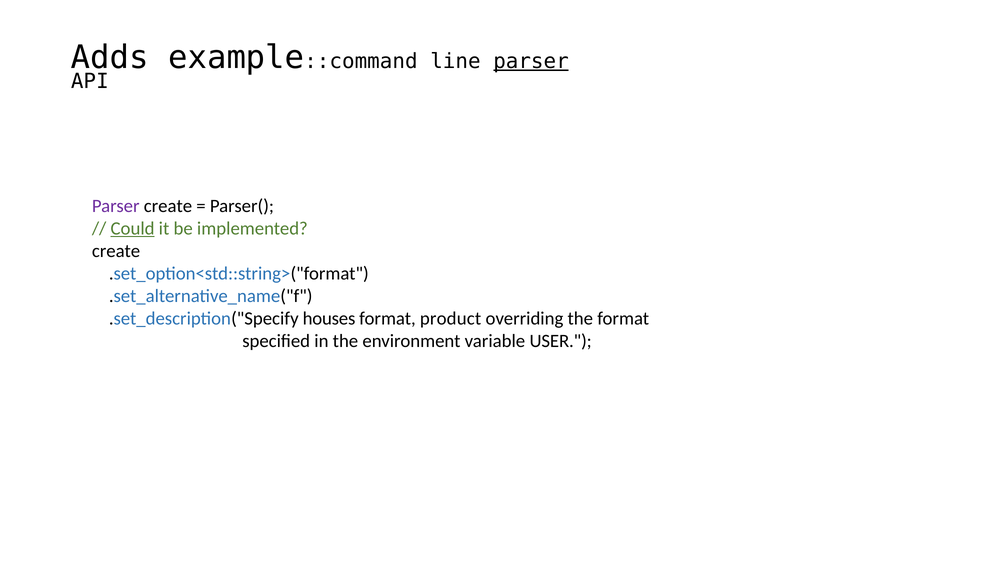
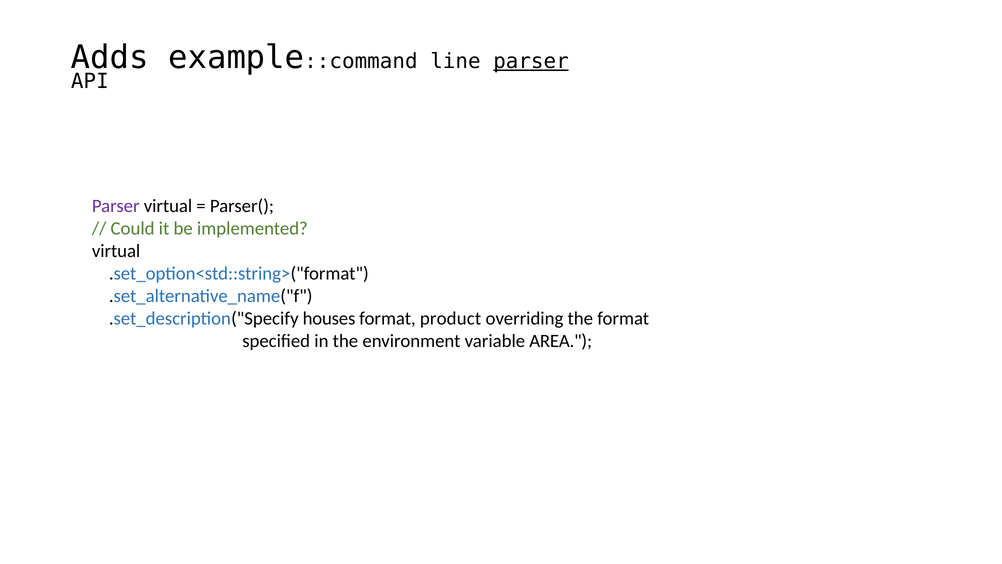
Parser create: create -> virtual
Could underline: present -> none
create at (116, 251): create -> virtual
USER: USER -> AREA
